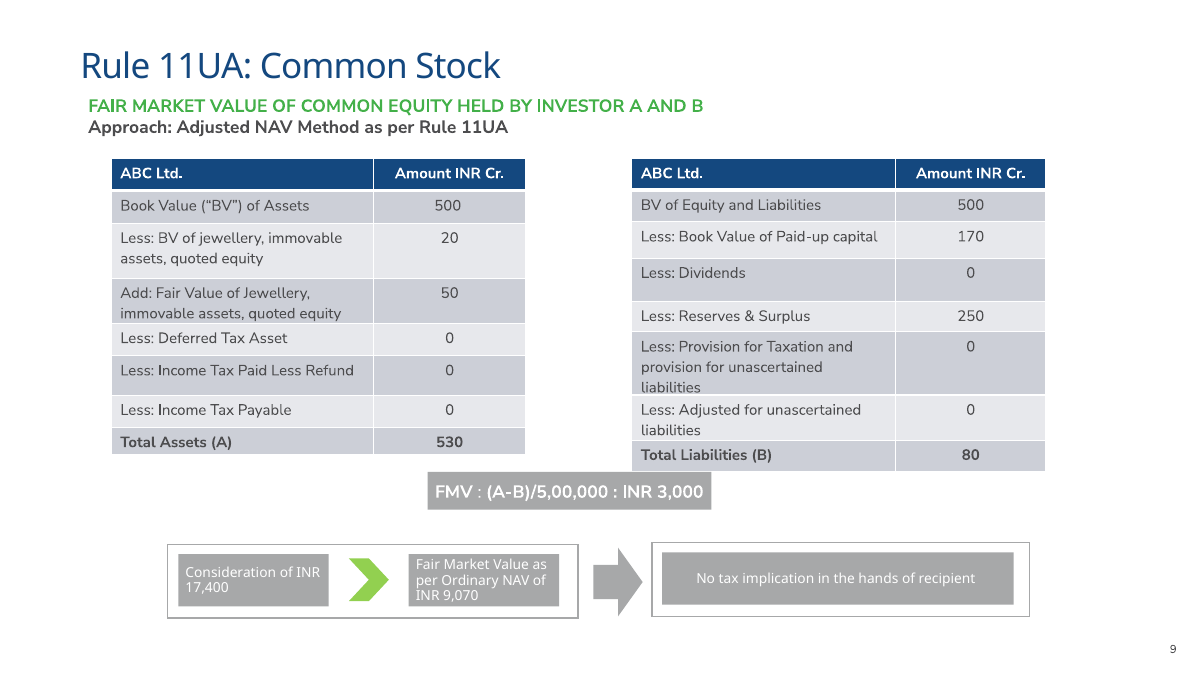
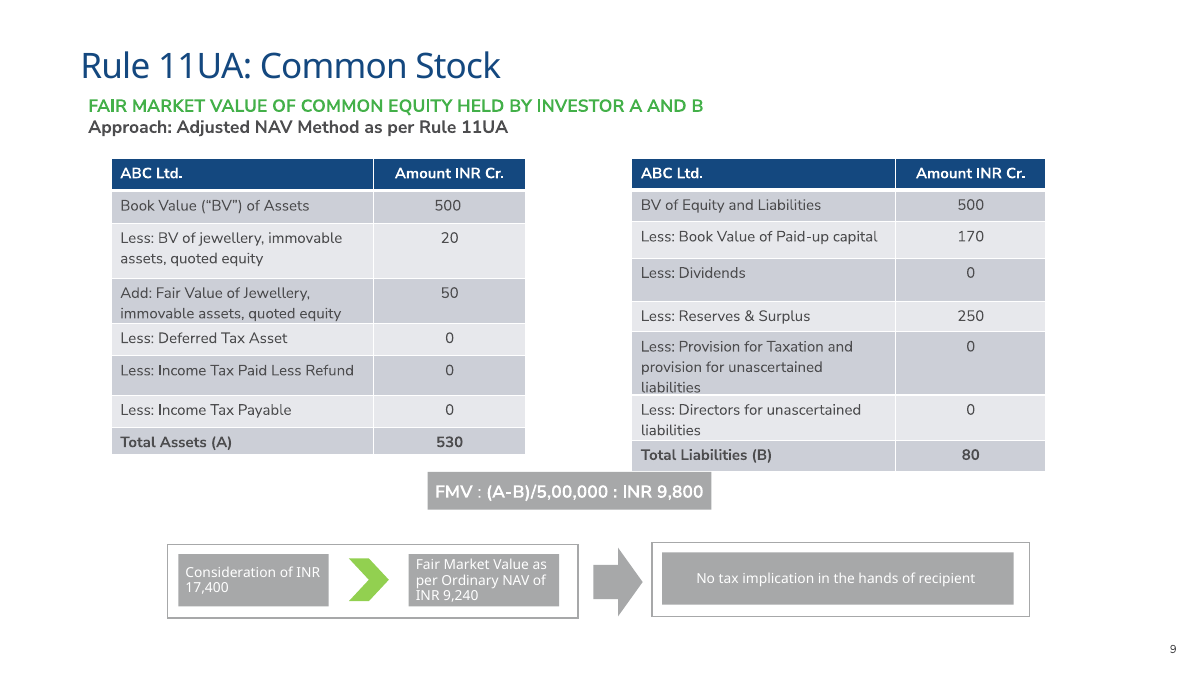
Less Adjusted: Adjusted -> Directors
3,000: 3,000 -> 9,800
9,070: 9,070 -> 9,240
